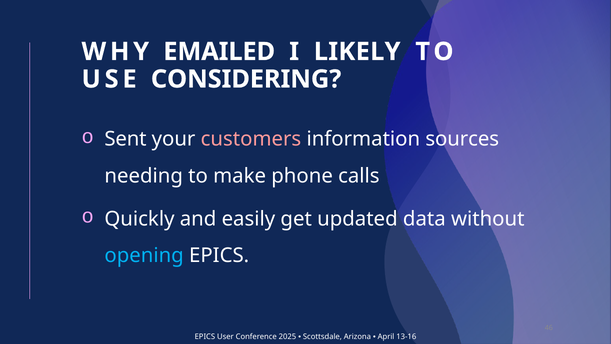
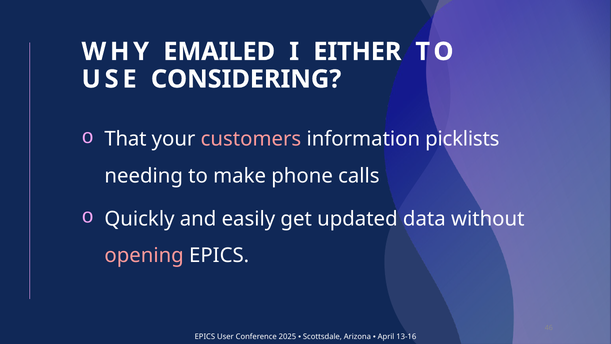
LIKELY: LIKELY -> EITHER
Sent: Sent -> That
sources: sources -> picklists
opening colour: light blue -> pink
